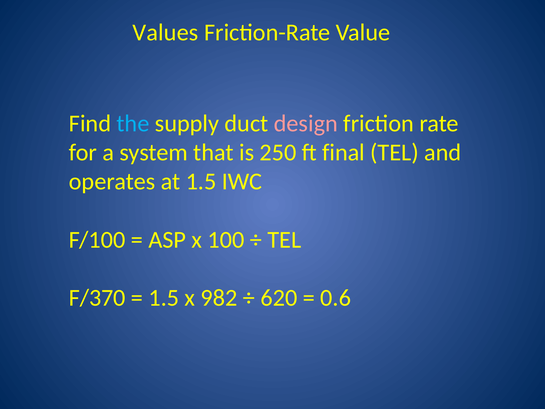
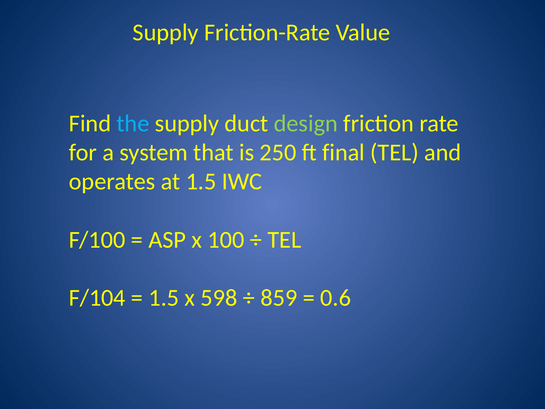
Values at (165, 33): Values -> Supply
design colour: pink -> light green
F/370: F/370 -> F/104
982: 982 -> 598
620: 620 -> 859
